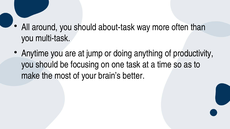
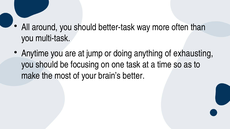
about-task: about-task -> better-task
productivity: productivity -> exhausting
